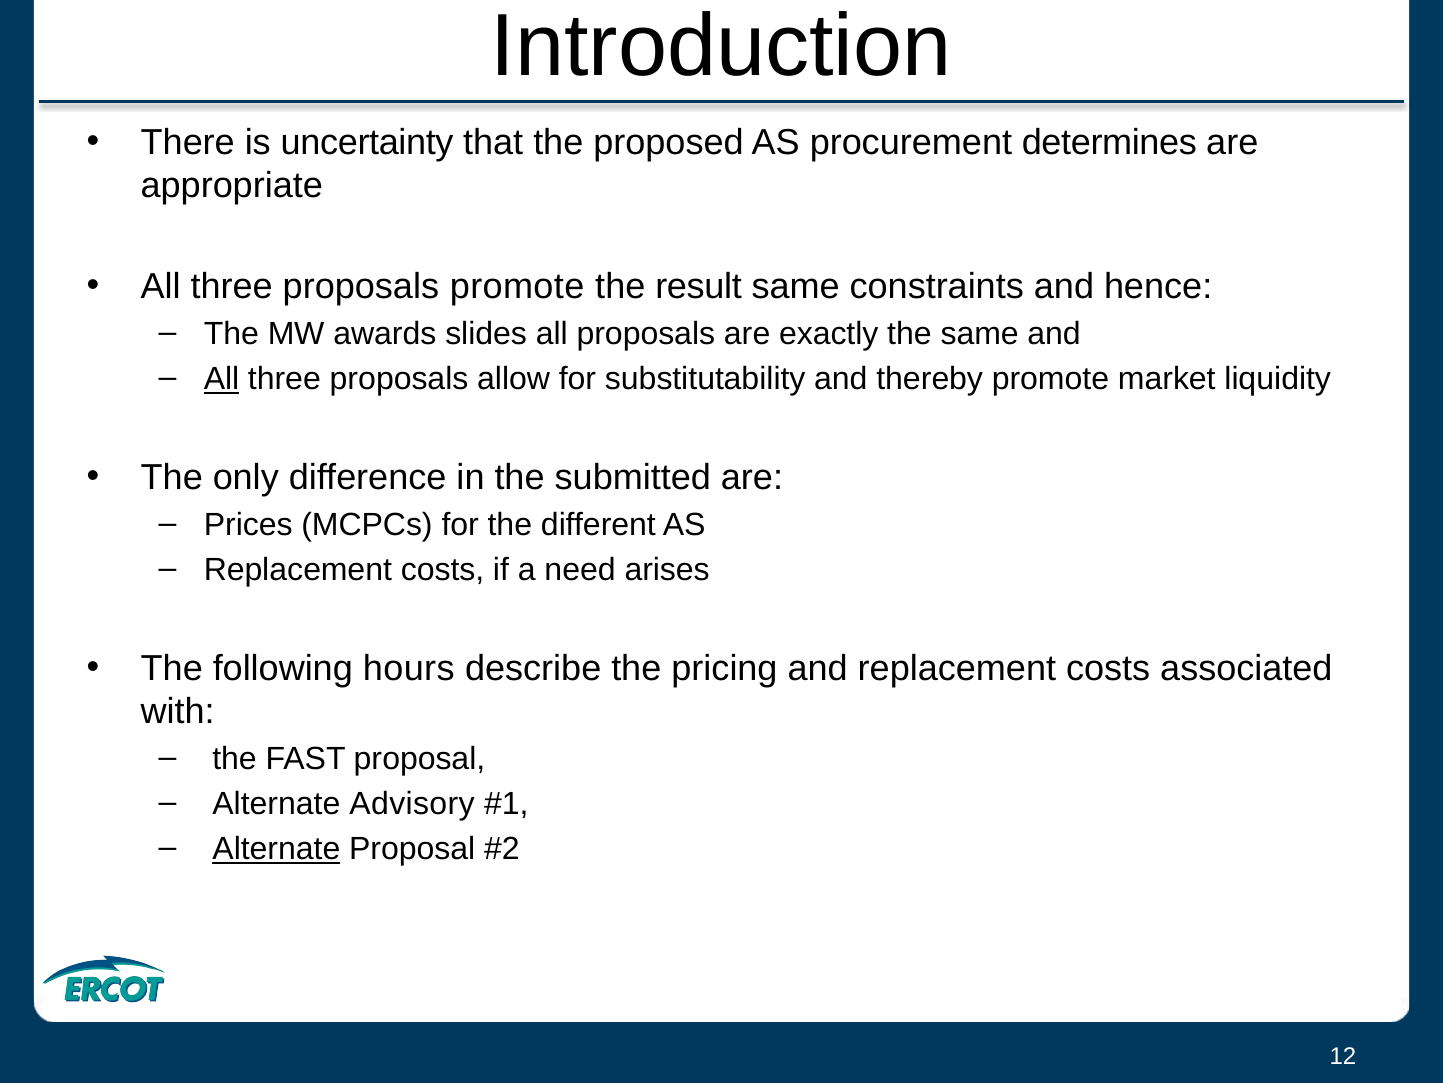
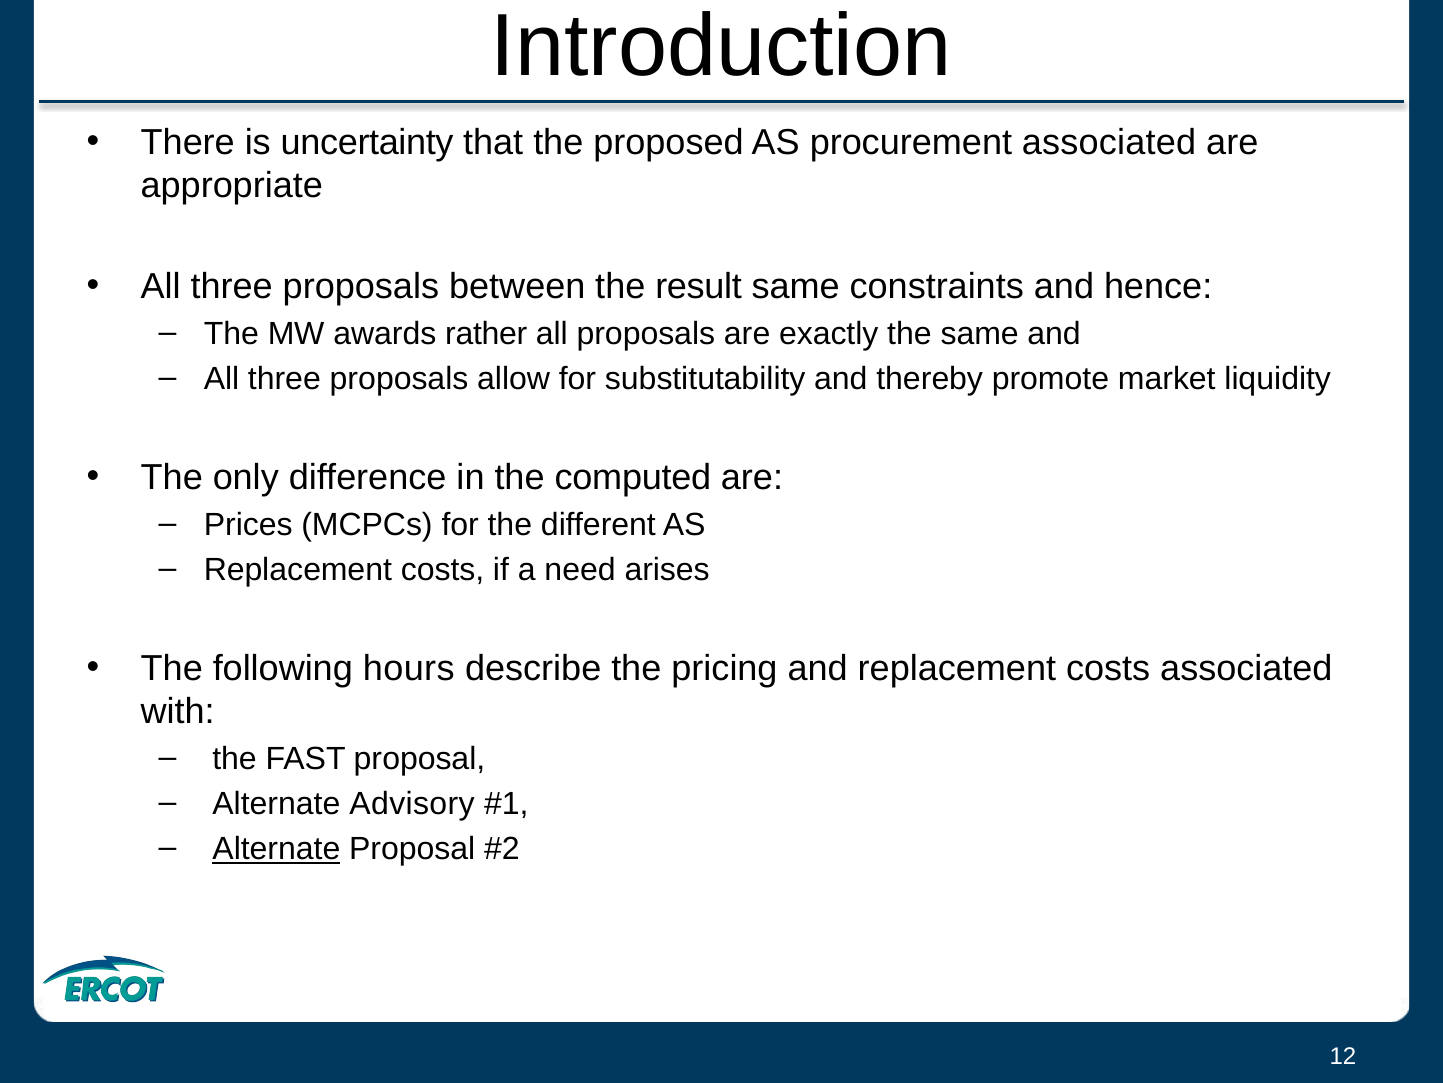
procurement determines: determines -> associated
proposals promote: promote -> between
slides: slides -> rather
All at (222, 379) underline: present -> none
submitted: submitted -> computed
